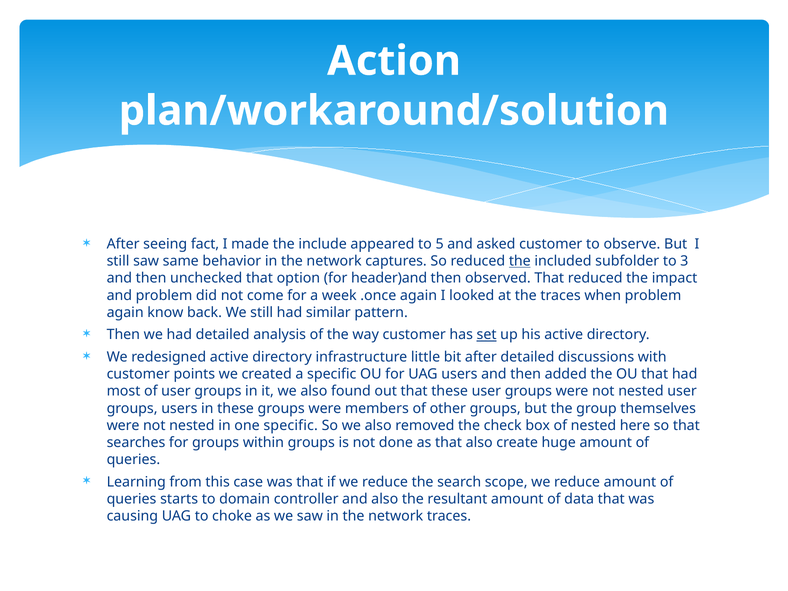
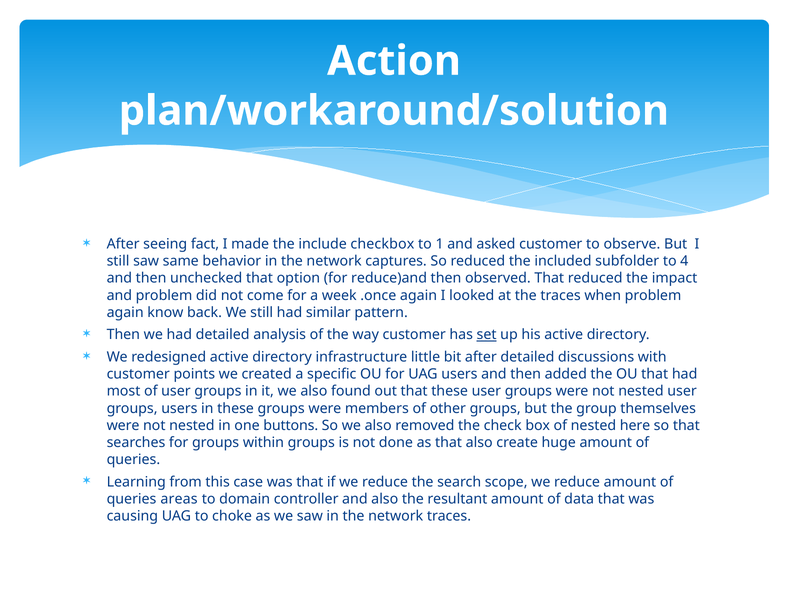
appeared: appeared -> checkbox
5: 5 -> 1
the at (520, 261) underline: present -> none
3: 3 -> 4
header)and: header)and -> reduce)and
one specific: specific -> buttons
starts: starts -> areas
